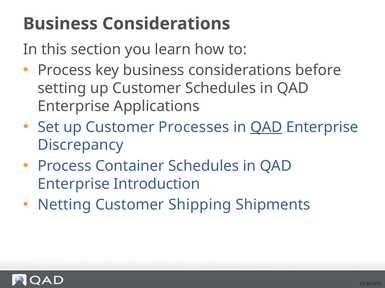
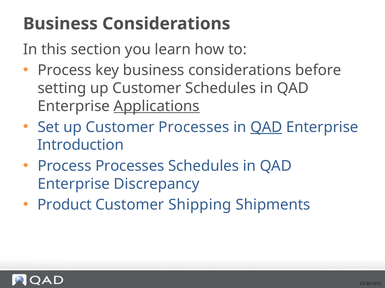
Applications underline: none -> present
Discrepancy: Discrepancy -> Introduction
Process Container: Container -> Processes
Introduction: Introduction -> Discrepancy
Netting: Netting -> Product
